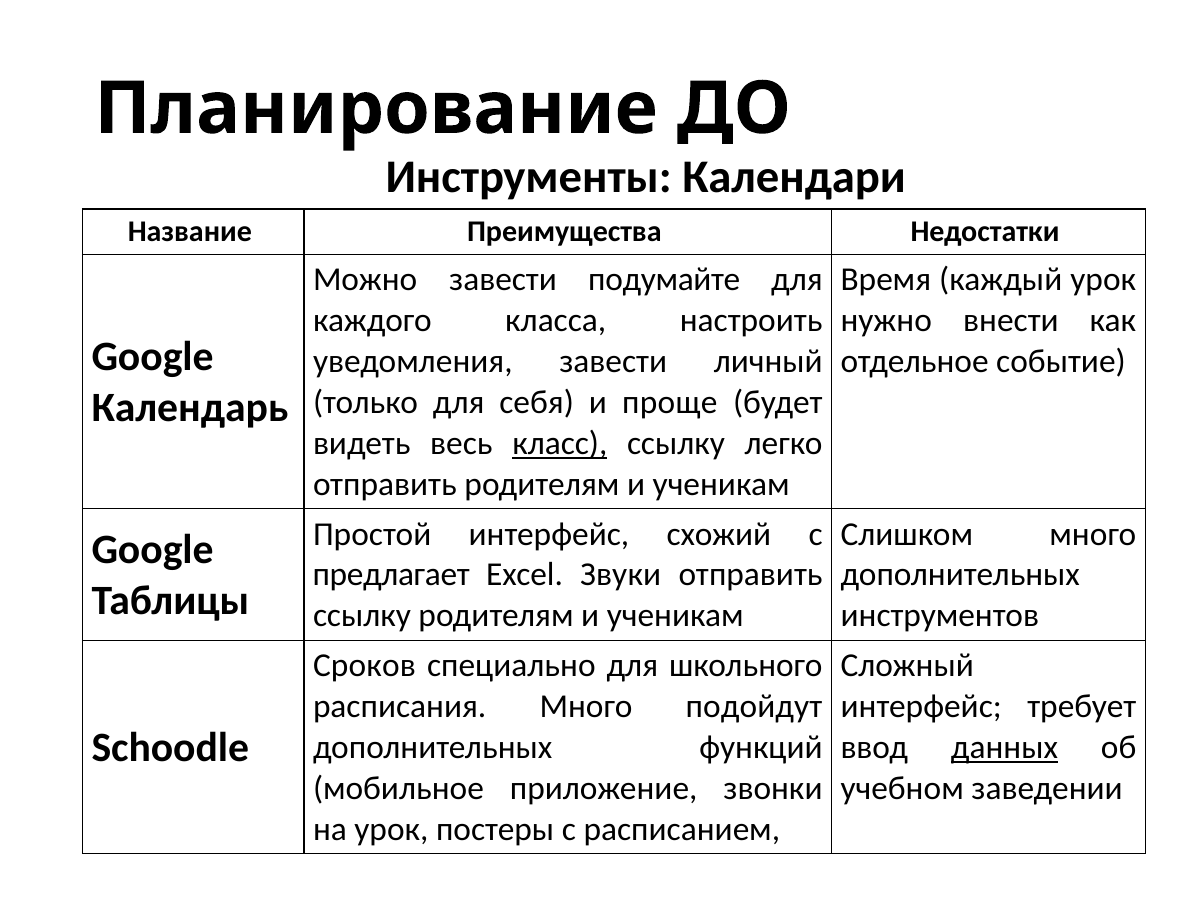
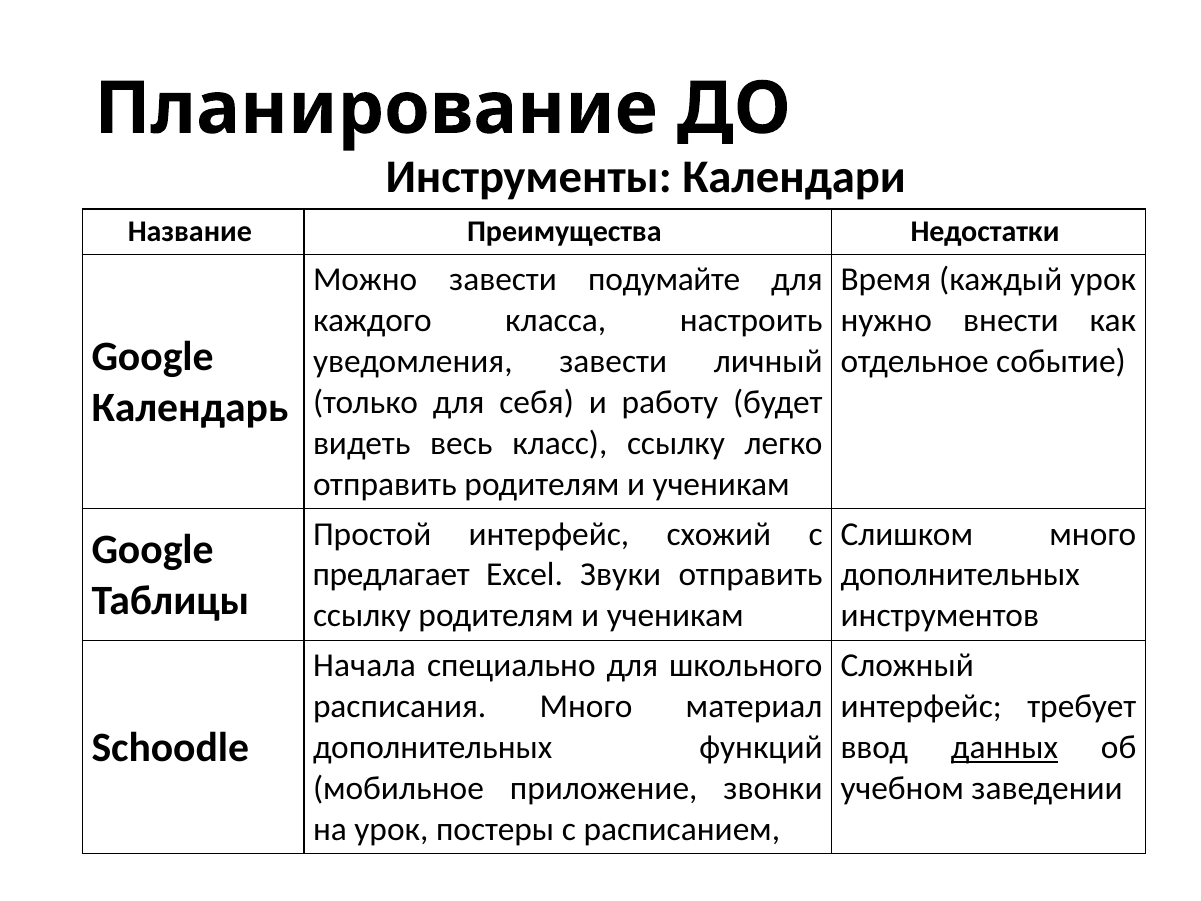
проще: проще -> работу
класс underline: present -> none
Сроков: Сроков -> Начала
подойдут: подойдут -> материал
